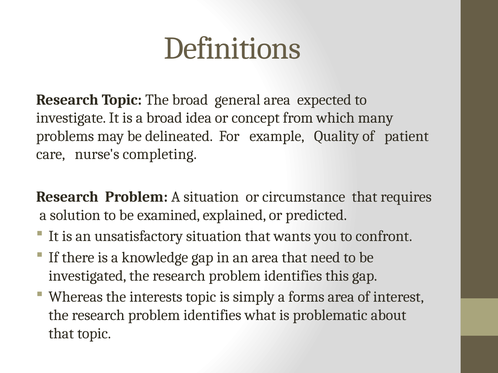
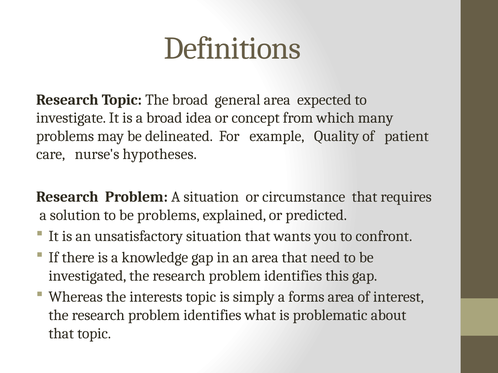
completing: completing -> hypotheses
be examined: examined -> problems
